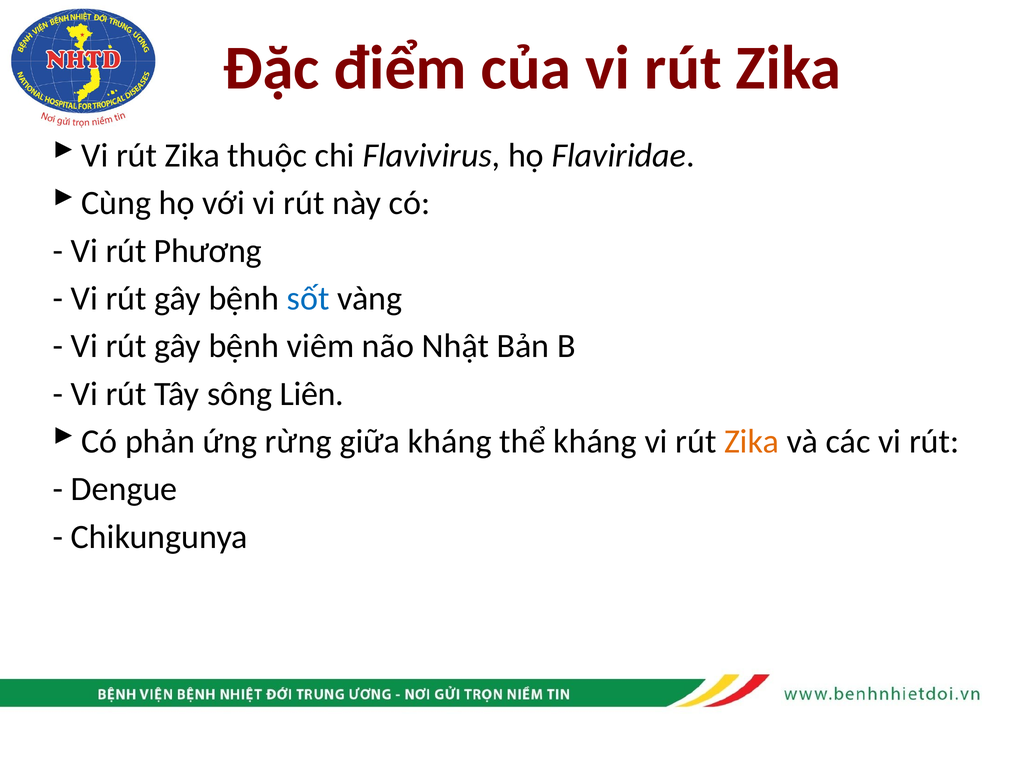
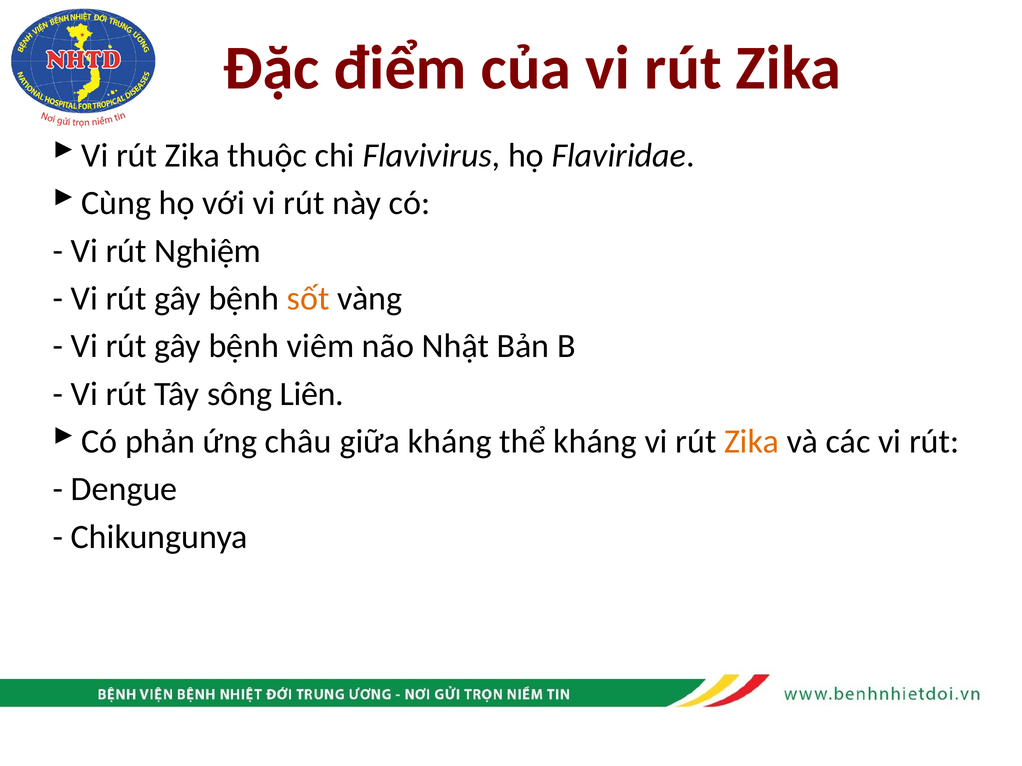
Phương: Phương -> Nghiệm
sốt colour: blue -> orange
rừng: rừng -> châu
